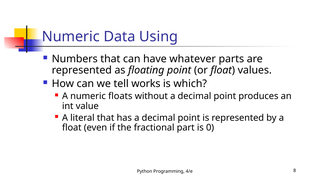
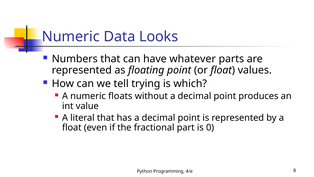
Using: Using -> Looks
works: works -> trying
